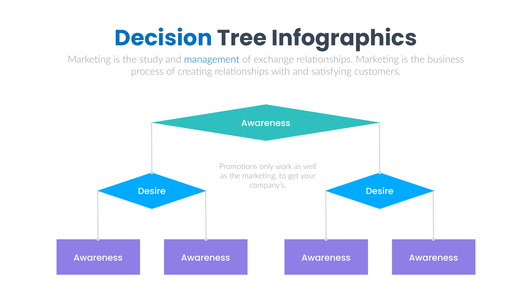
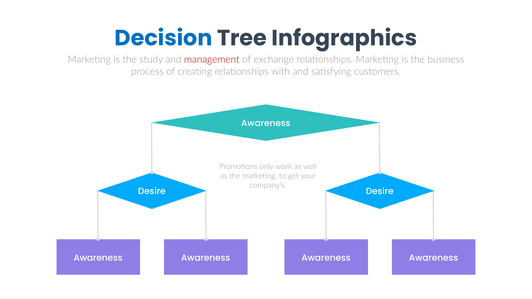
management colour: blue -> red
